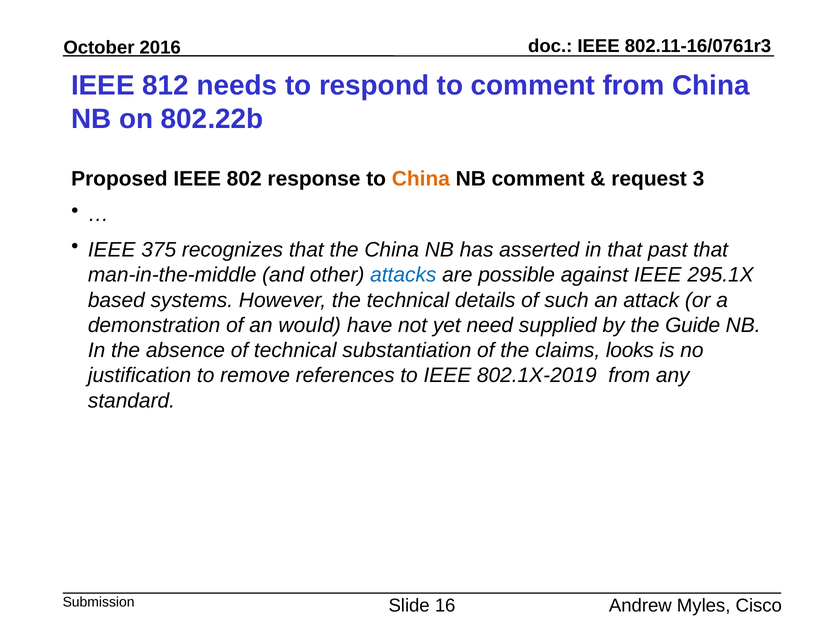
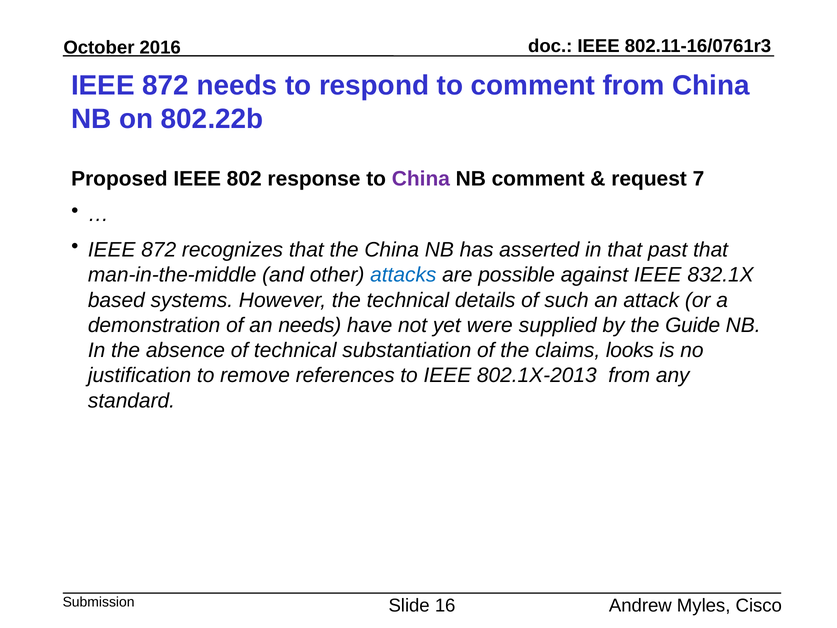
812 at (166, 86): 812 -> 872
China at (421, 179) colour: orange -> purple
3: 3 -> 7
375 at (159, 250): 375 -> 872
295.1X: 295.1X -> 832.1X
an would: would -> needs
need: need -> were
802.1X-2019: 802.1X-2019 -> 802.1X-2013
